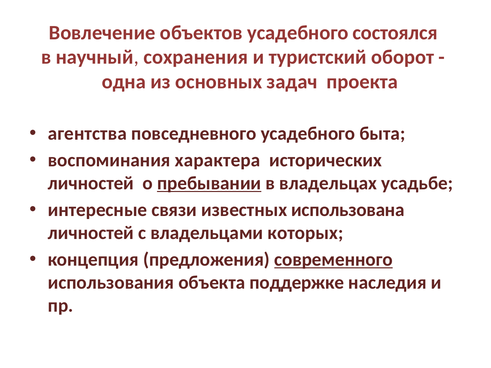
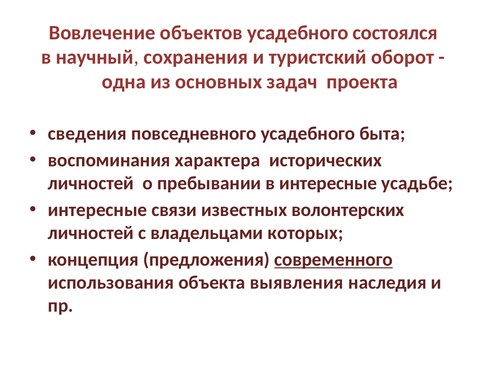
агентства: агентства -> сведения
пребывании underline: present -> none
в владельцах: владельцах -> интересные
использована: использована -> волонтерских
поддержке: поддержке -> выявления
